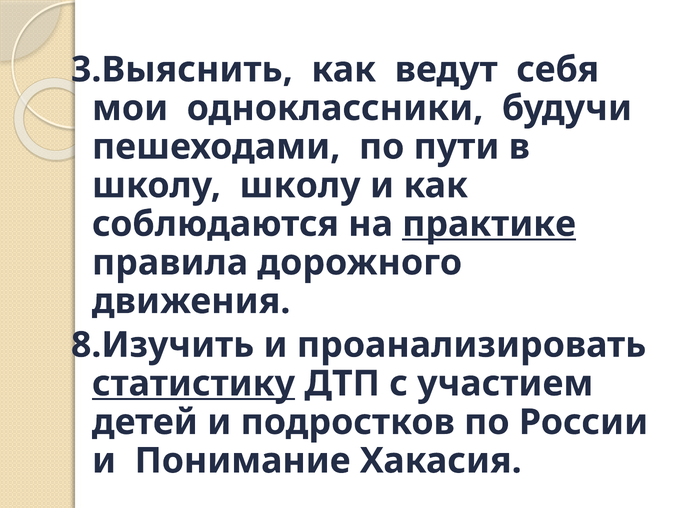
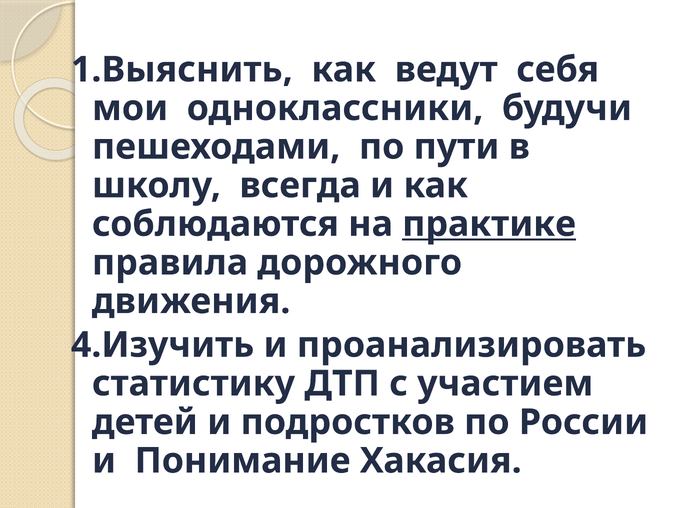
3.Выяснить: 3.Выяснить -> 1.Выяснить
школу школу: школу -> всегда
8.Изучить: 8.Изучить -> 4.Изучить
статистику underline: present -> none
